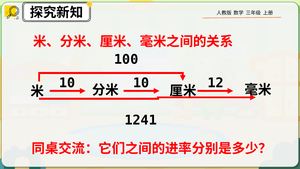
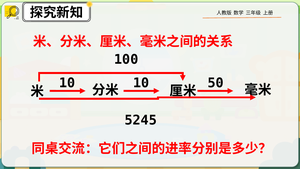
12: 12 -> 50
1241: 1241 -> 5245
